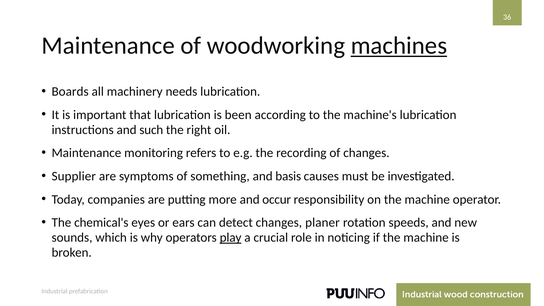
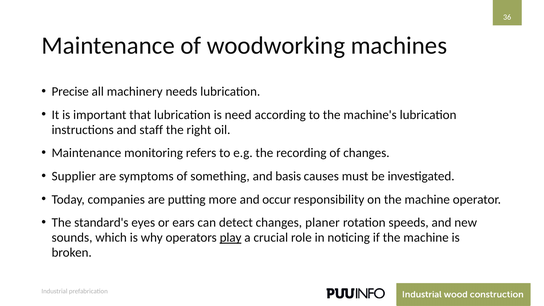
machines underline: present -> none
Boards: Boards -> Precise
been: been -> need
such: such -> staff
chemical's: chemical's -> standard's
